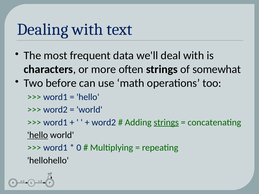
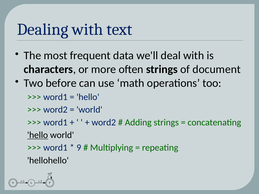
somewhat: somewhat -> document
strings at (166, 122) underline: present -> none
0: 0 -> 9
